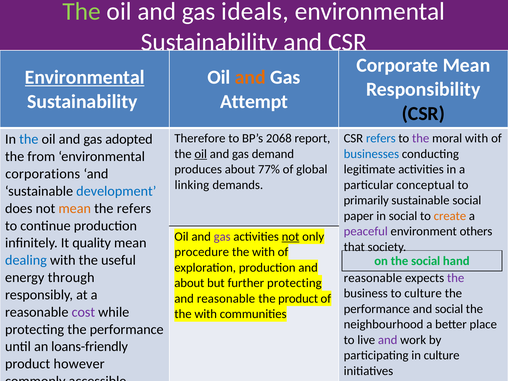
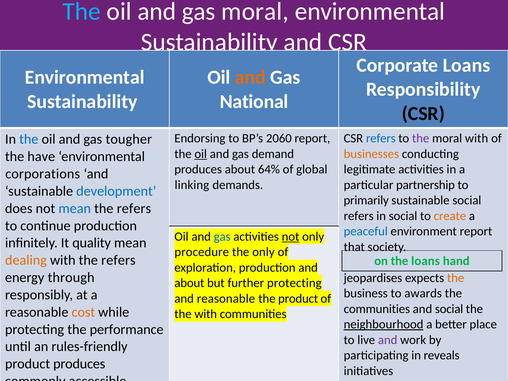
The at (82, 12) colour: light green -> light blue
gas ideals: ideals -> moral
Corporate Mean: Mean -> Loans
Environmental at (85, 77) underline: present -> none
Attempt: Attempt -> National
Therefore: Therefore -> Endorsing
2068: 2068 -> 2060
adopted: adopted -> tougher
businesses colour: blue -> orange
from: from -> have
77%: 77% -> 64%
particular conceptual: conceptual -> partnership
mean at (75, 208) colour: orange -> blue
paper at (359, 216): paper -> refers
peaceful colour: purple -> blue
environment others: others -> report
gas at (222, 237) colour: purple -> blue
with at (264, 252): with -> only
dealing colour: blue -> orange
with the useful: useful -> refers
the social: social -> loans
reasonable at (373, 278): reasonable -> jeopardises
the at (456, 278) colour: purple -> orange
to culture: culture -> awards
performance at (377, 309): performance -> communities
cost colour: purple -> orange
neighbourhood underline: none -> present
loans-friendly: loans-friendly -> rules-friendly
in culture: culture -> reveals
product however: however -> produces
